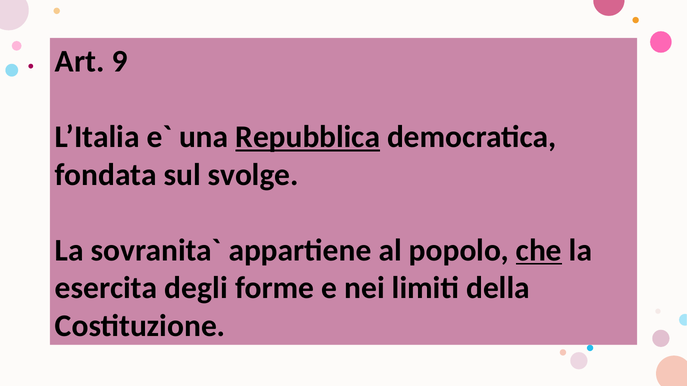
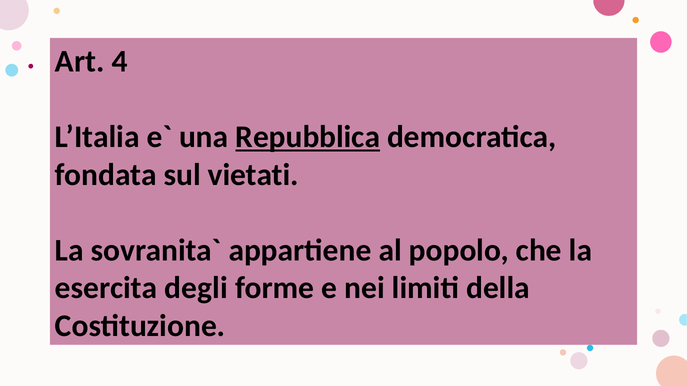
9: 9 -> 4
svolge: svolge -> vietati
che underline: present -> none
